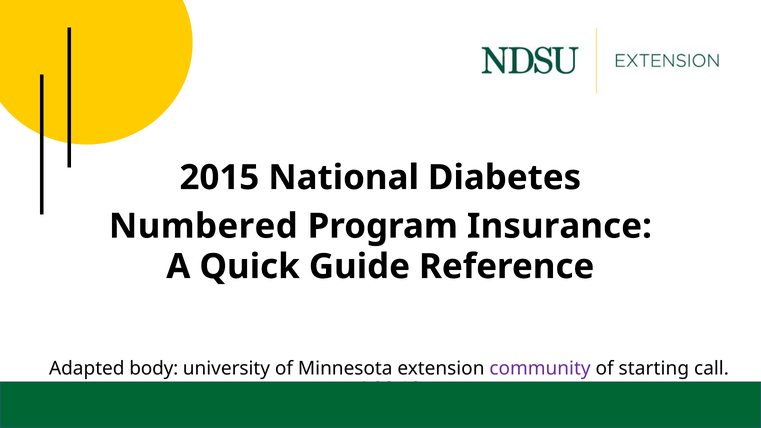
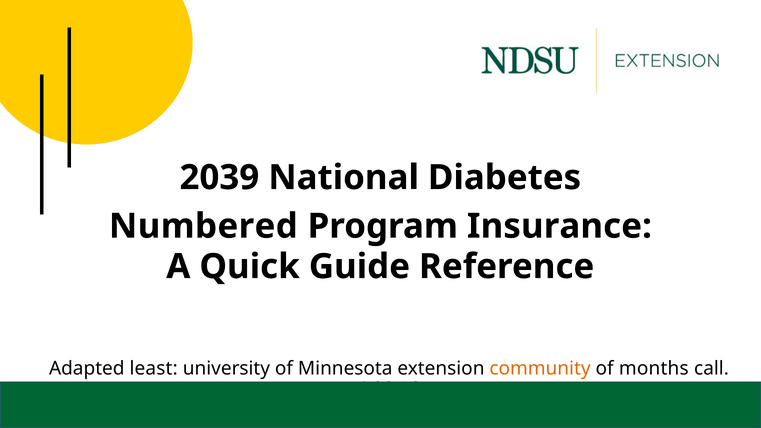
2015: 2015 -> 2039
body: body -> least
community colour: purple -> orange
starting: starting -> months
